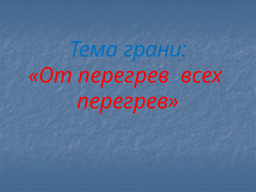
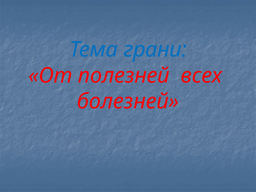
От перегрев: перегрев -> полезней
перегрев at (128, 101): перегрев -> болезней
